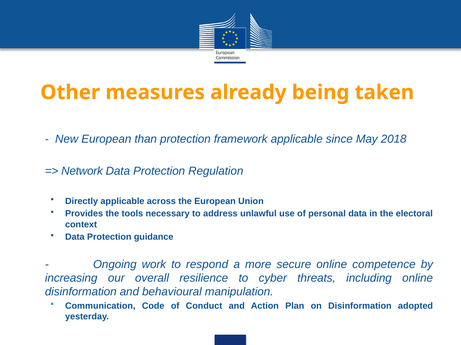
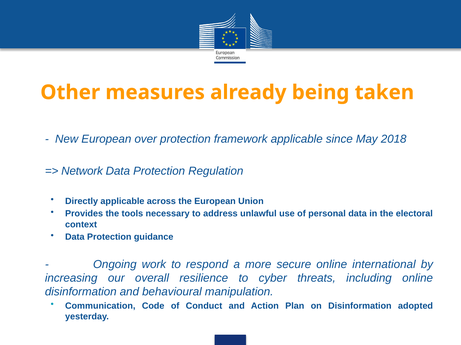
than: than -> over
competence: competence -> international
